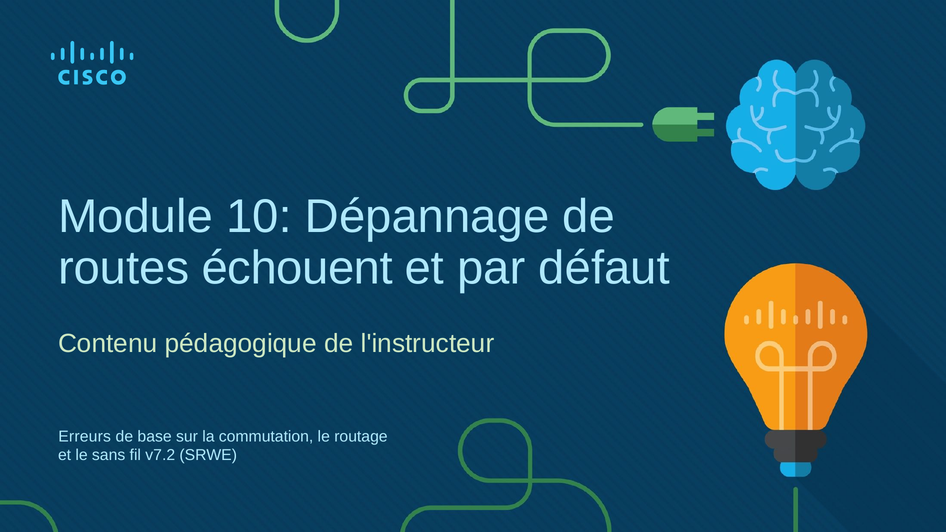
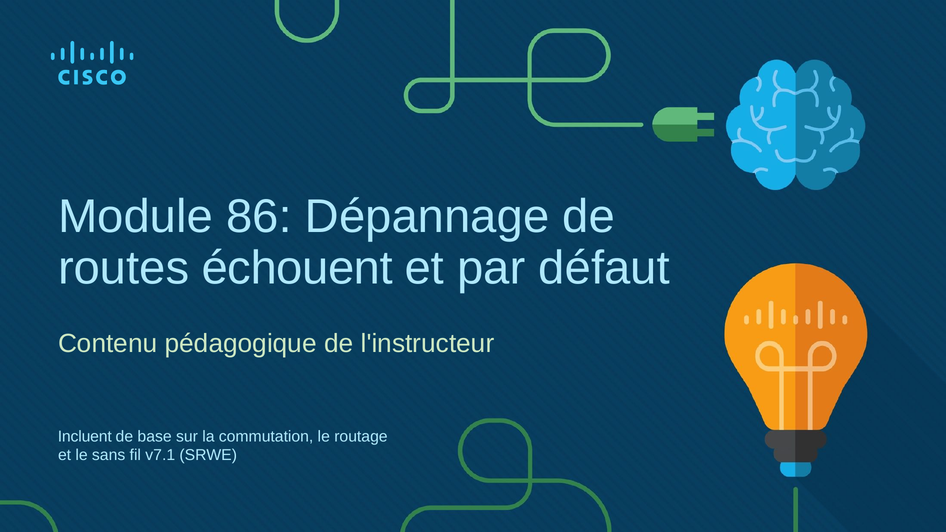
10: 10 -> 86
Erreurs: Erreurs -> Incluent
v7.2: v7.2 -> v7.1
